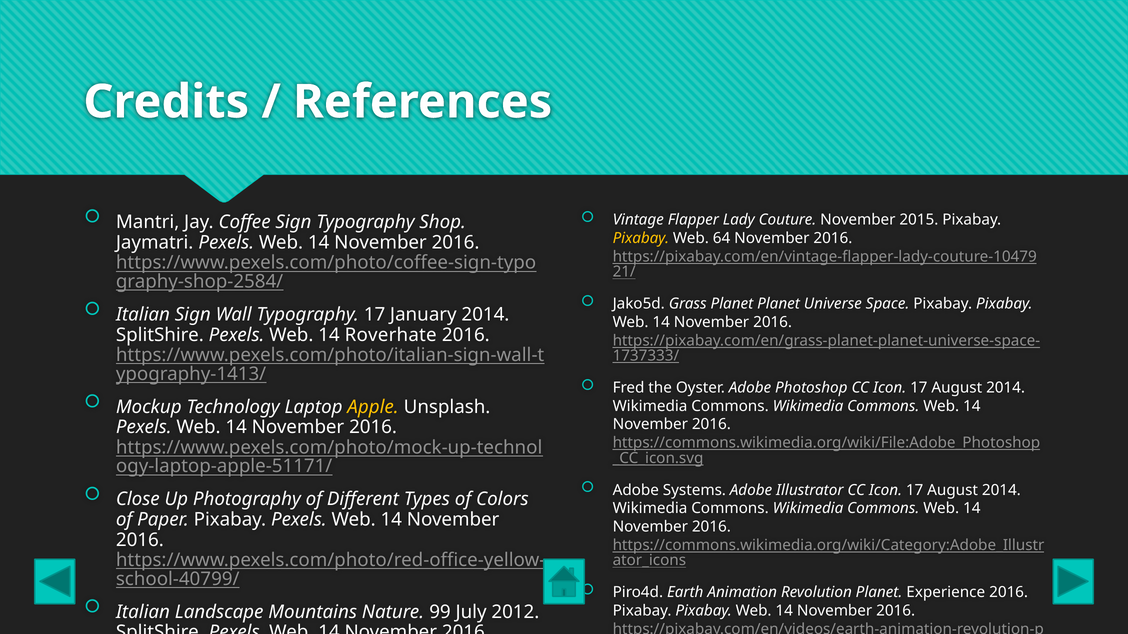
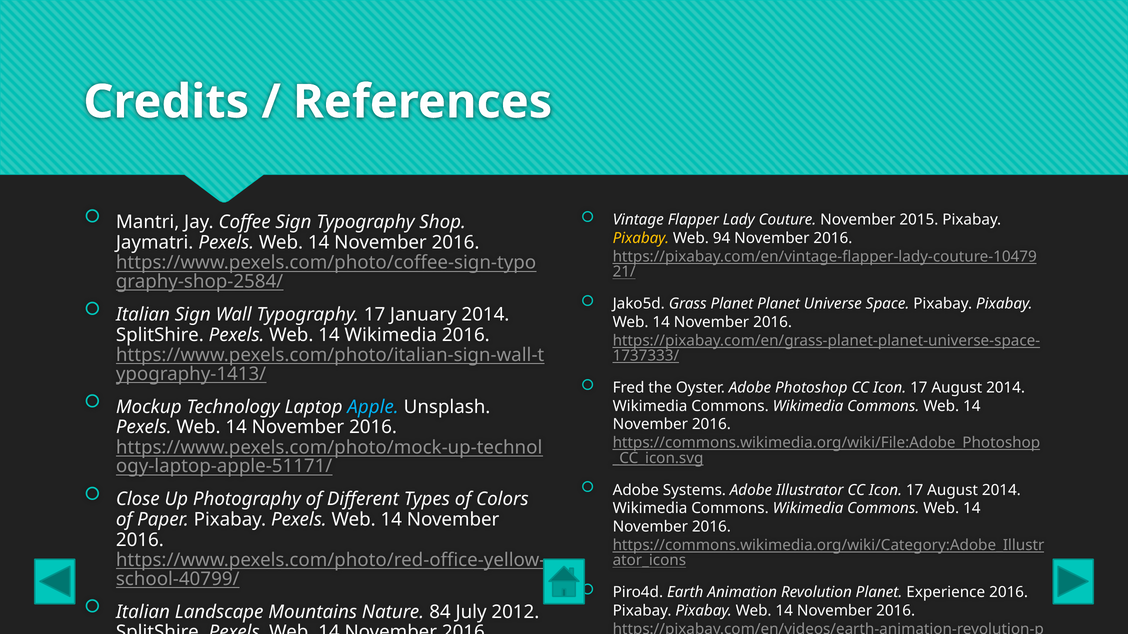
64: 64 -> 94
14 Roverhate: Roverhate -> Wikimedia
Apple colour: yellow -> light blue
99: 99 -> 84
